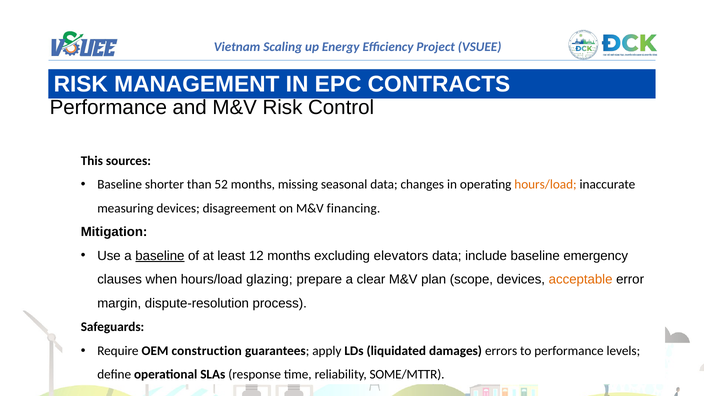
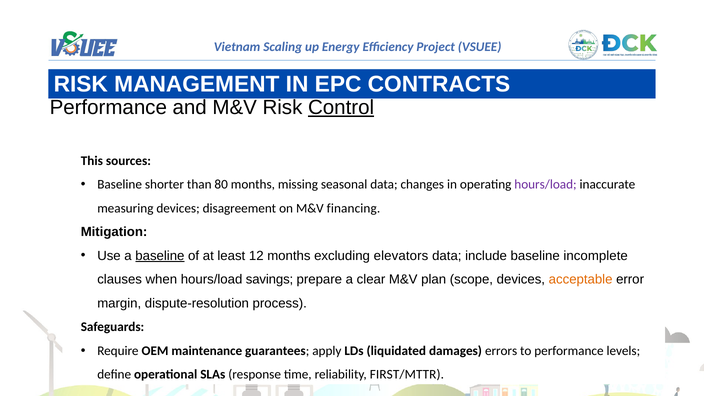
Control underline: none -> present
52: 52 -> 80
hours/load at (545, 185) colour: orange -> purple
emergency: emergency -> incomplete
glazing: glazing -> savings
construction: construction -> maintenance
SOME/MTTR: SOME/MTTR -> FIRST/MTTR
